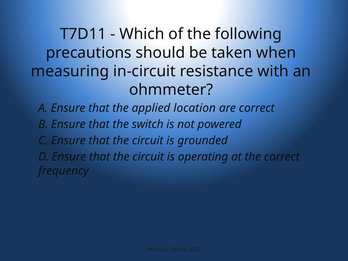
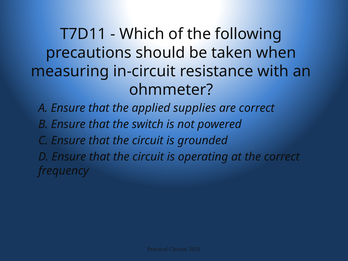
location: location -> supplies
